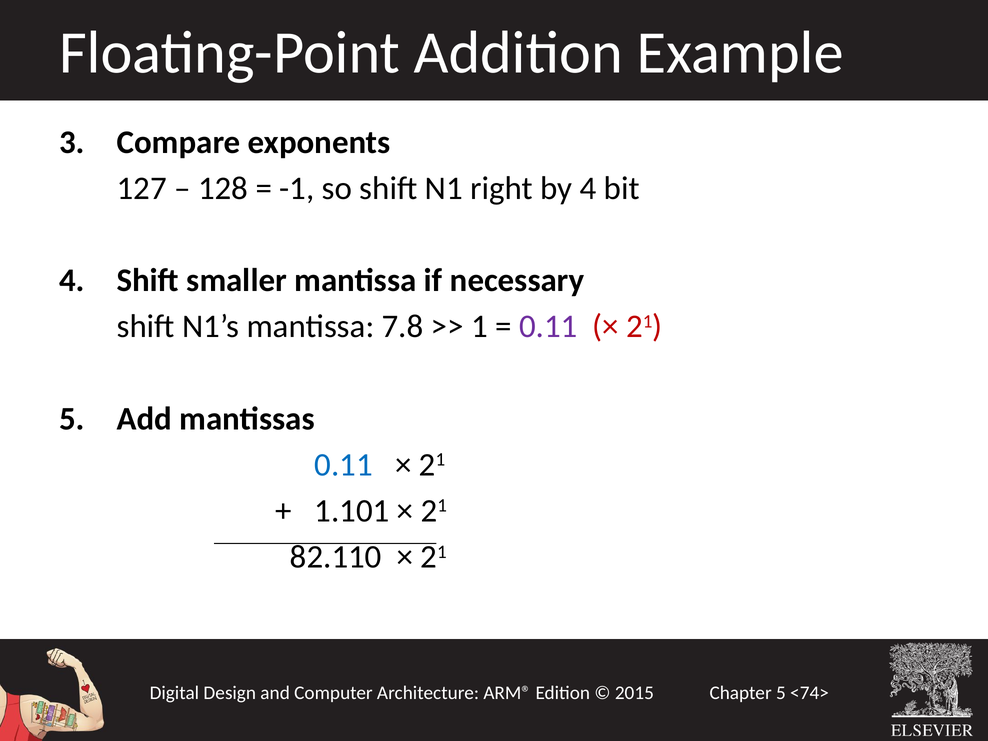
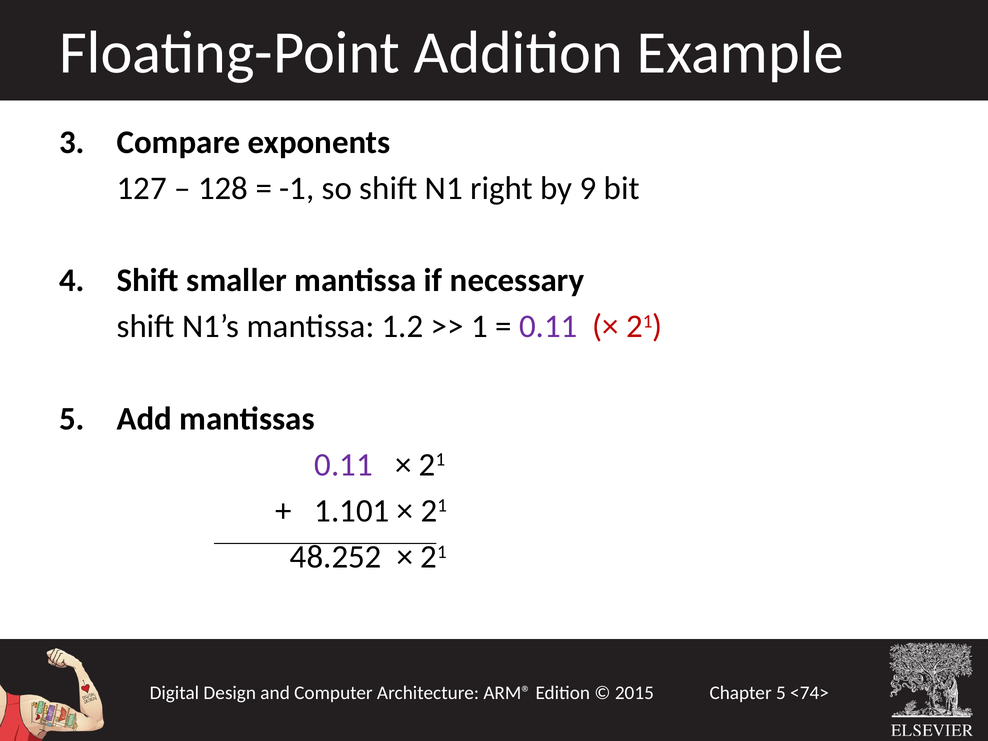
by 4: 4 -> 9
7.8: 7.8 -> 1.2
0.11 at (344, 465) colour: blue -> purple
82.110: 82.110 -> 48.252
